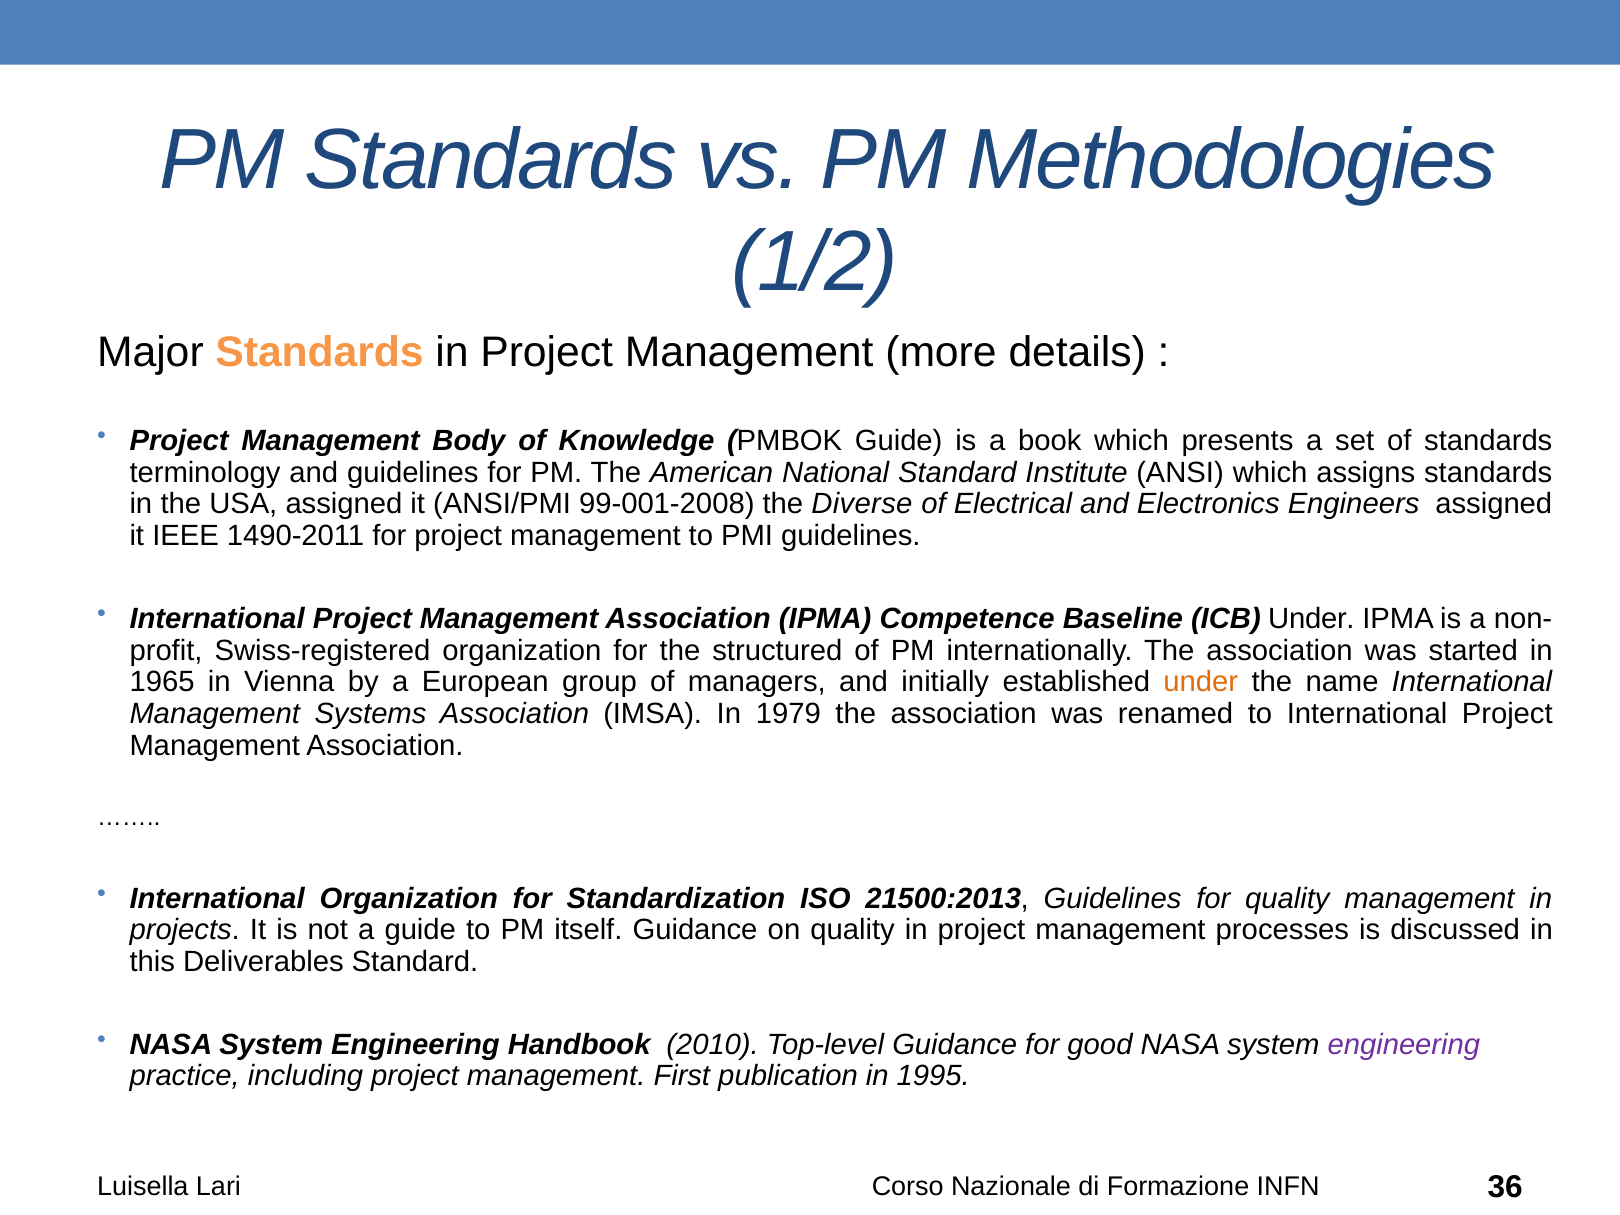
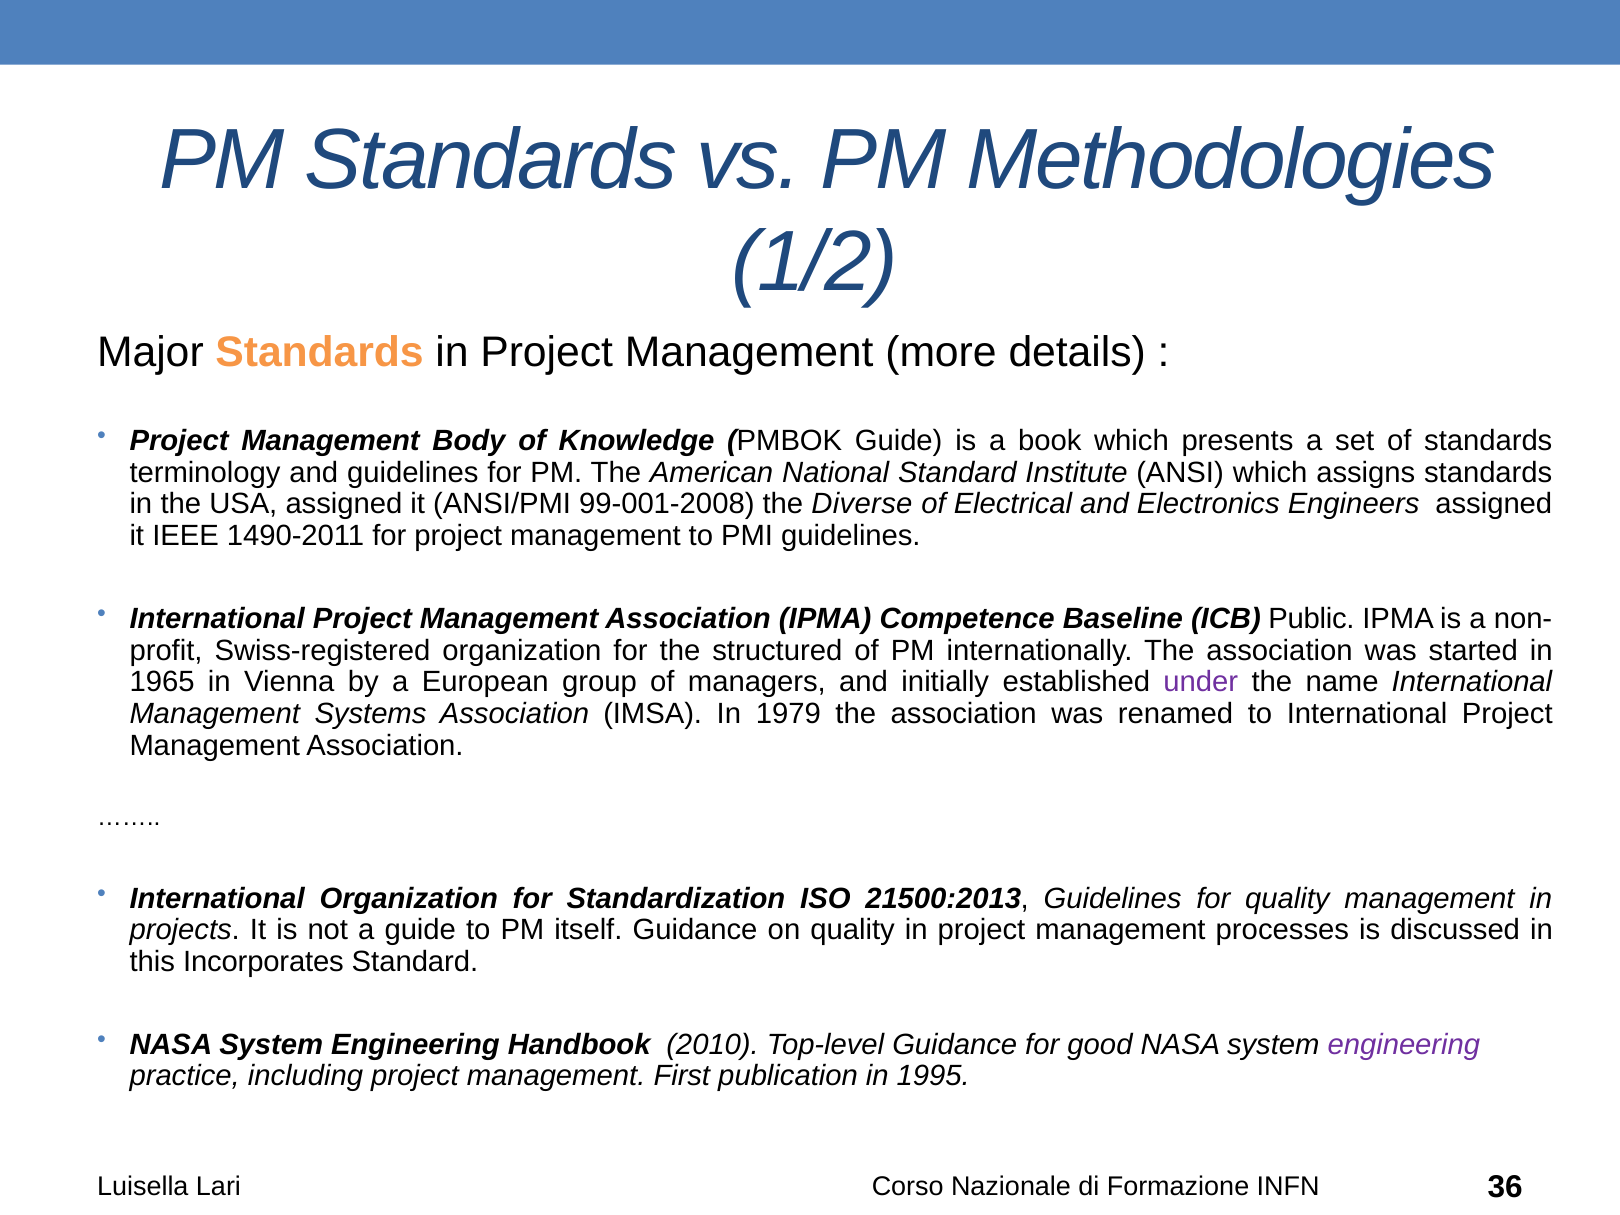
ICB Under: Under -> Public
under at (1201, 682) colour: orange -> purple
Deliverables: Deliverables -> Incorporates
